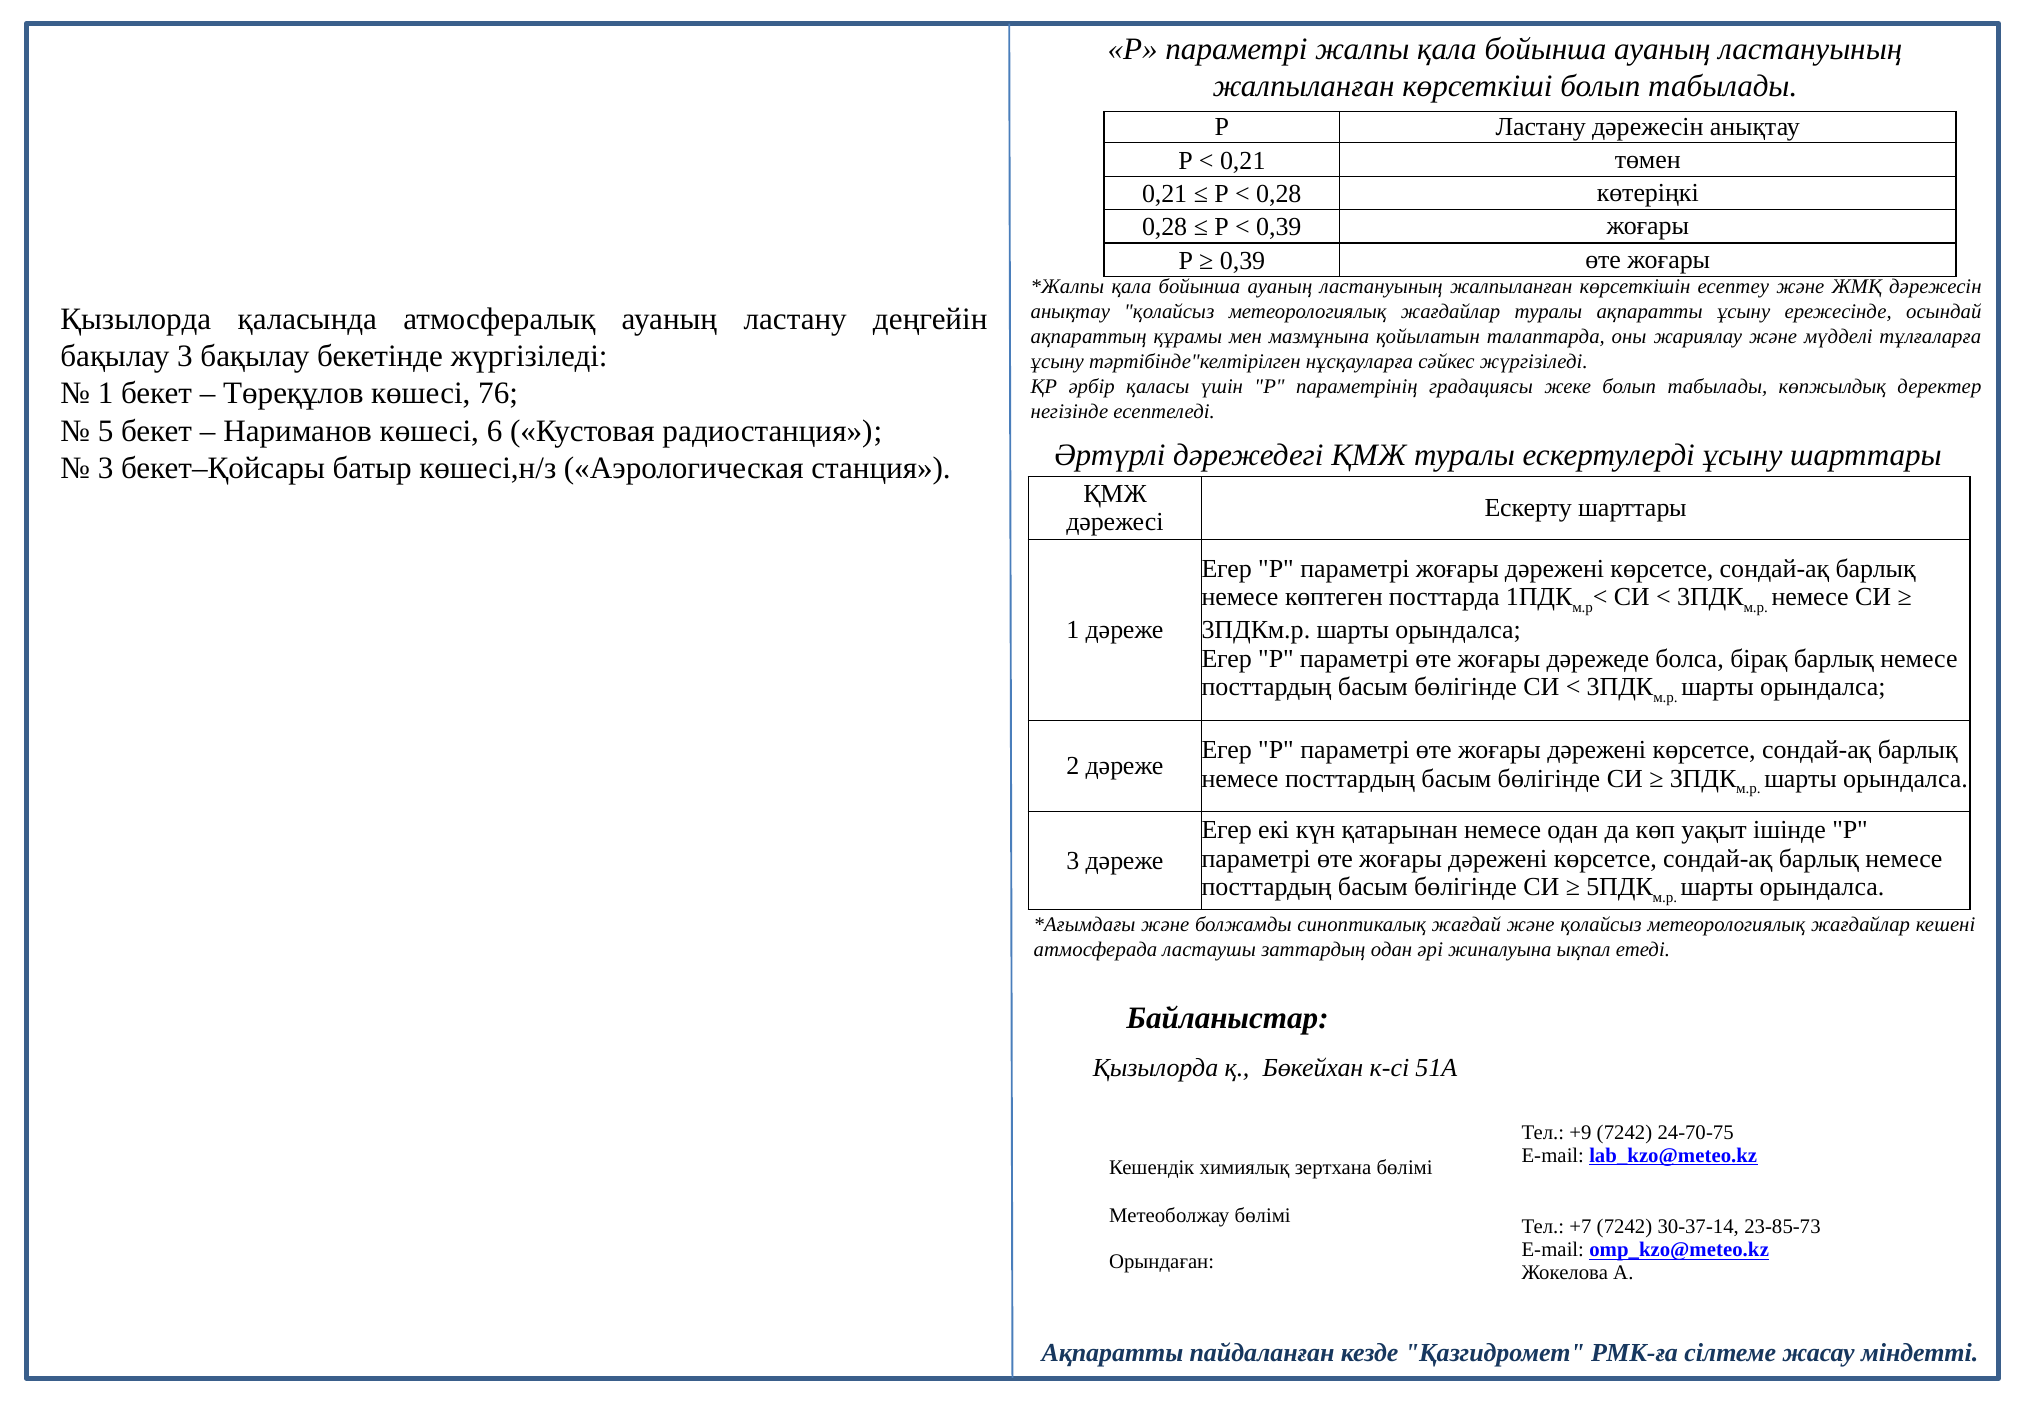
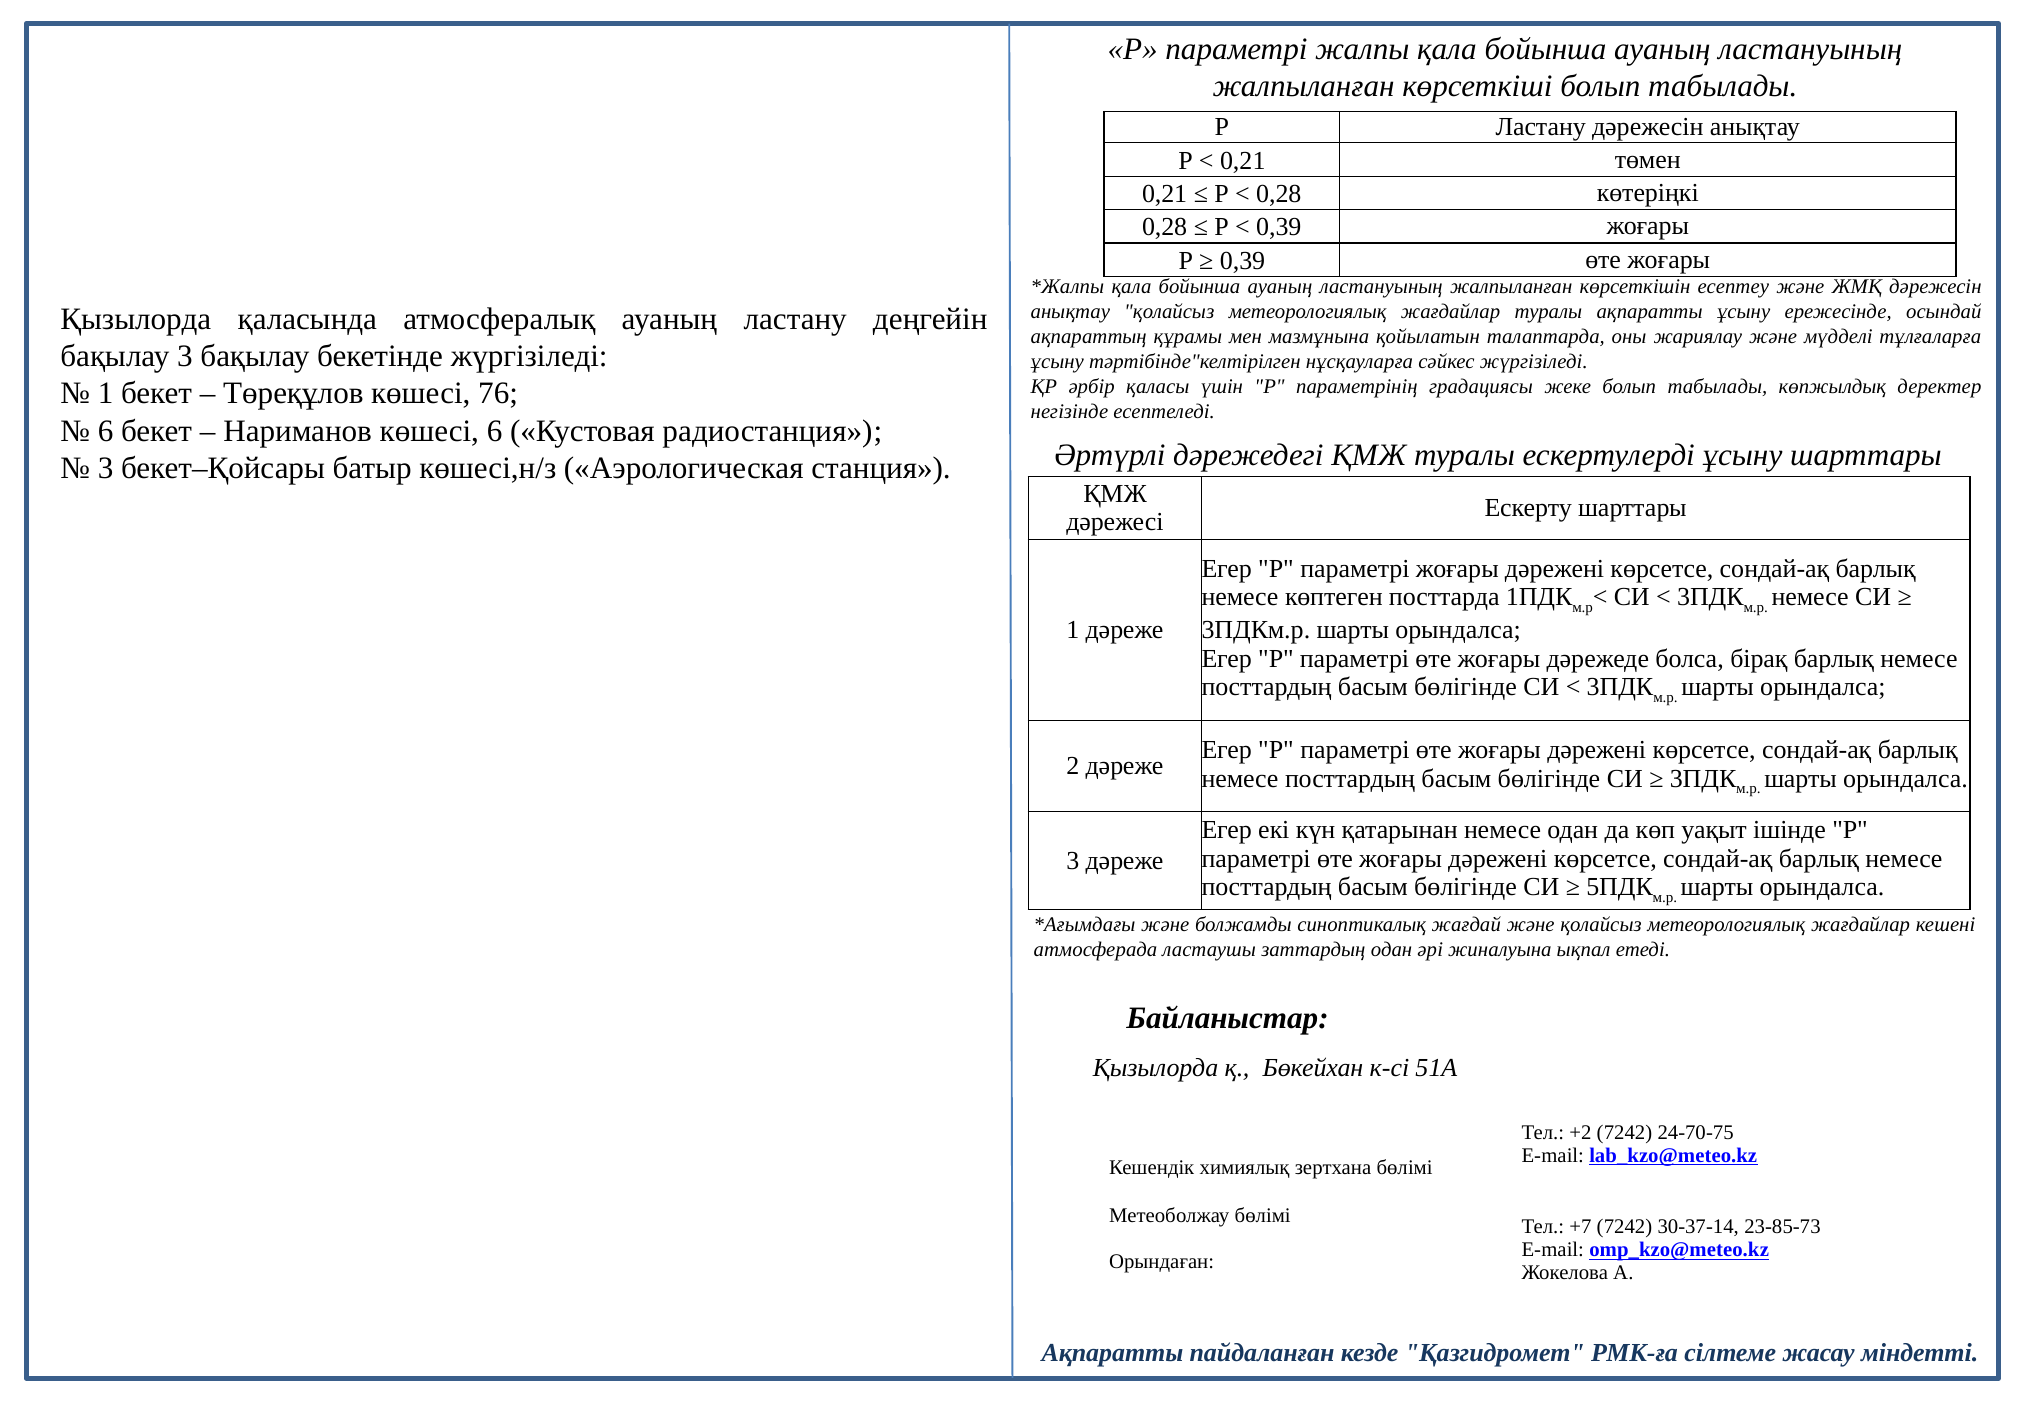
5 at (106, 431): 5 -> 6
+9: +9 -> +2
